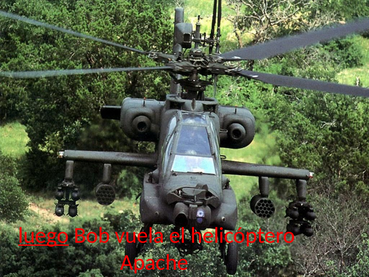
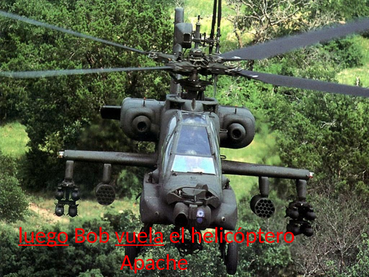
vuela underline: none -> present
